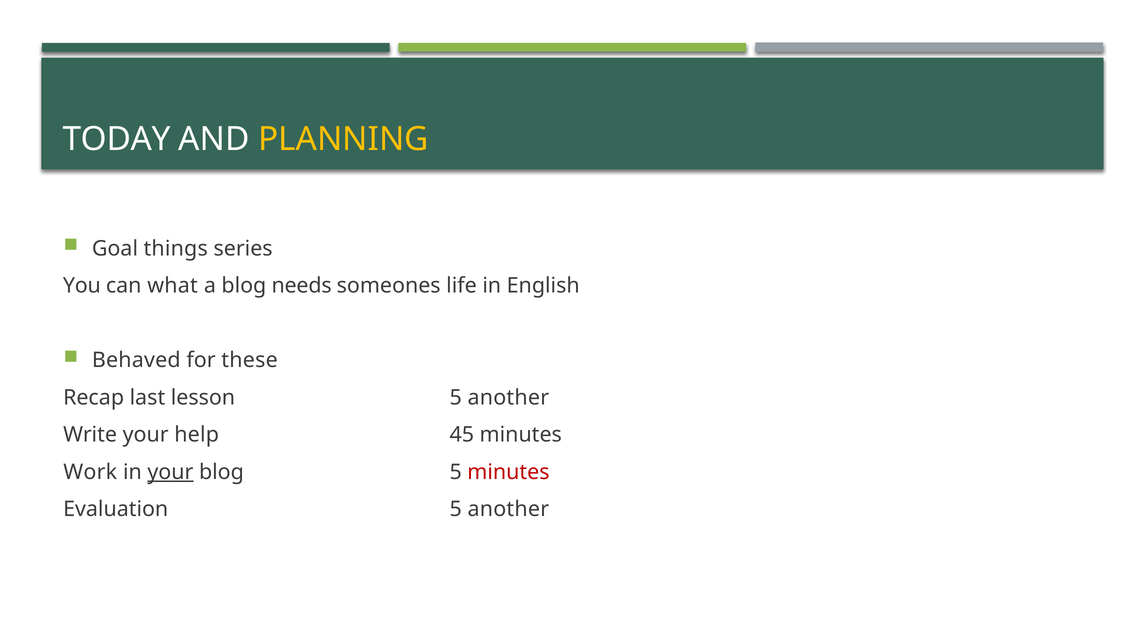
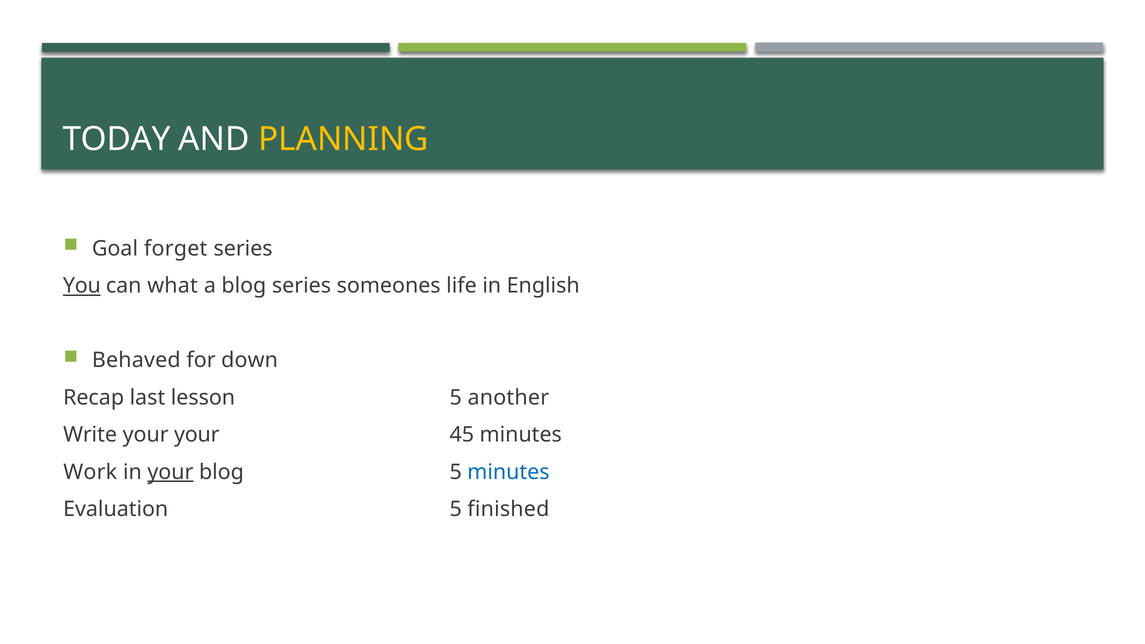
things: things -> forget
You underline: none -> present
blog needs: needs -> series
these: these -> down
your help: help -> your
minutes at (508, 472) colour: red -> blue
Evaluation 5 another: another -> finished
